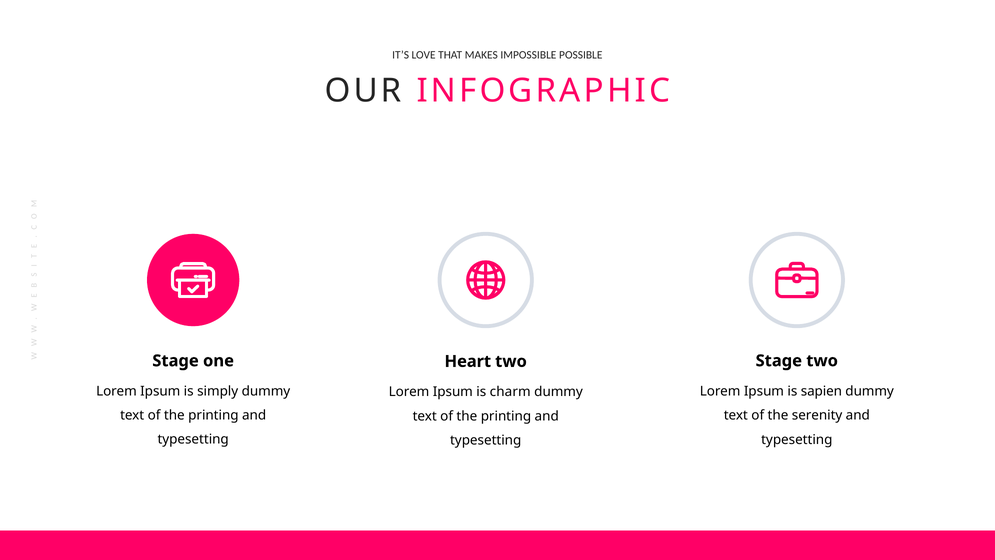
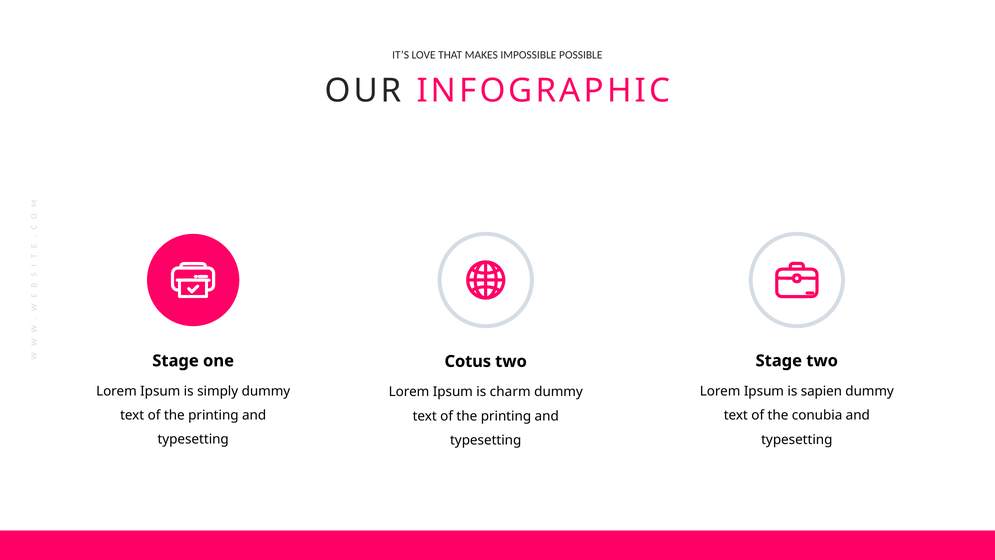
Heart: Heart -> Cotus
serenity: serenity -> conubia
